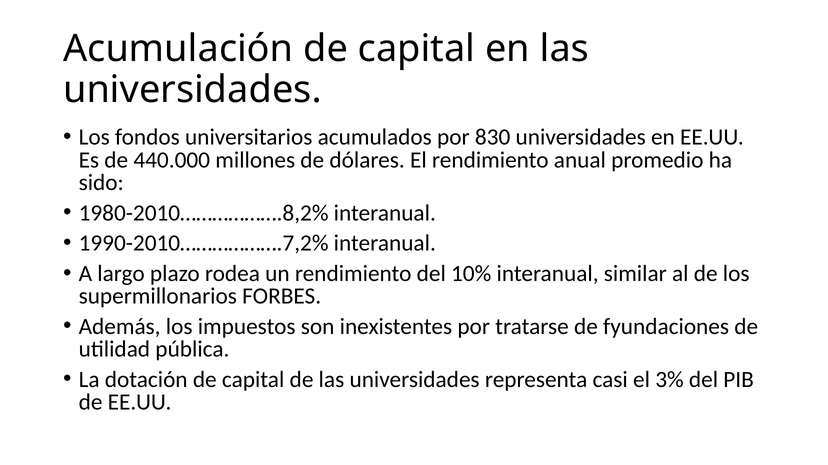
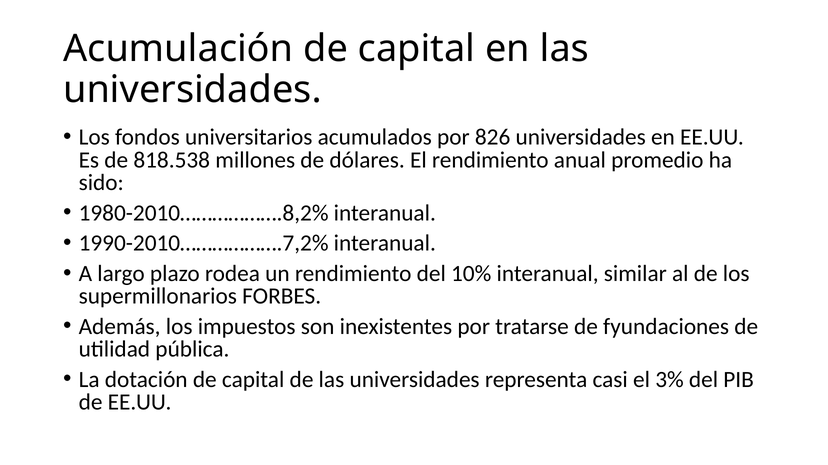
830: 830 -> 826
440.000: 440.000 -> 818.538
